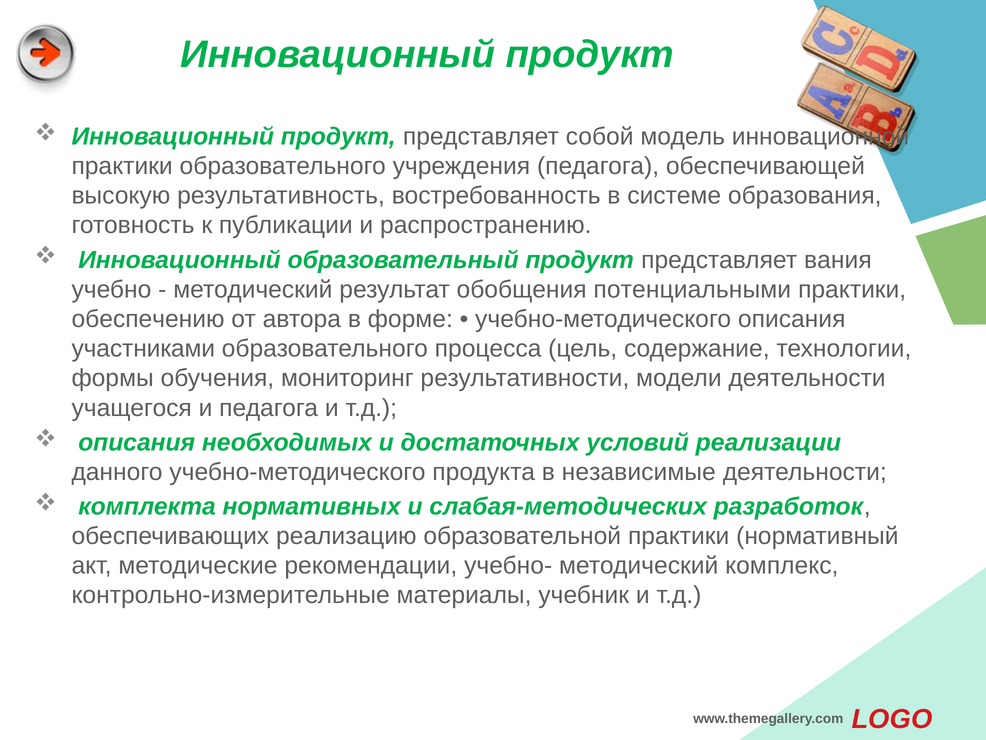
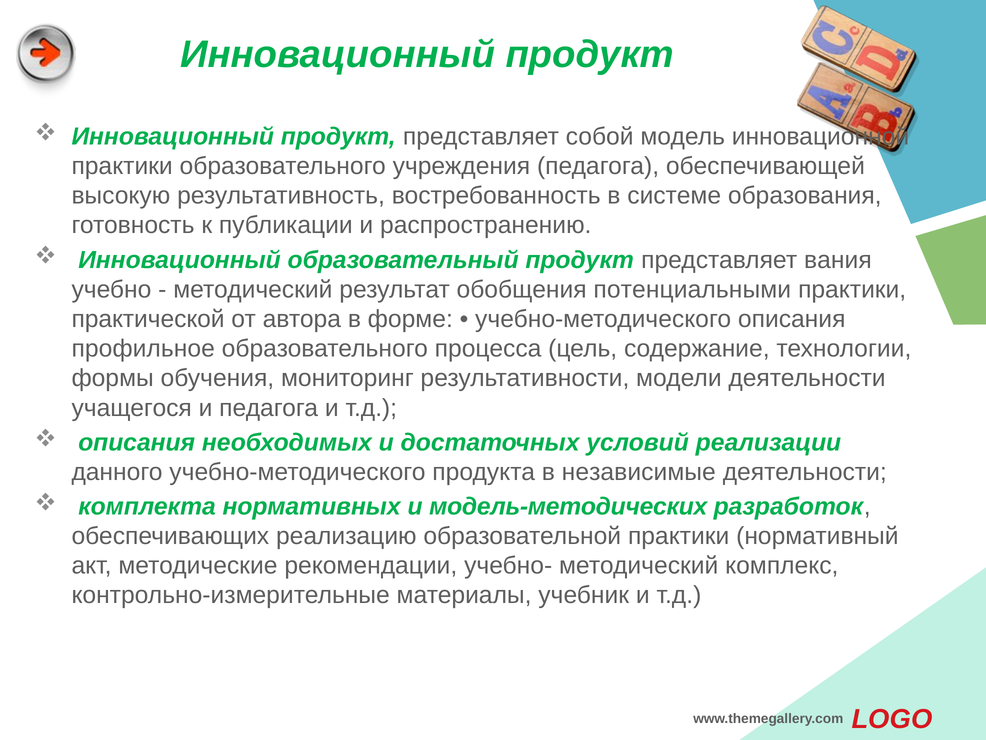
обеспечению: обеспечению -> практической
участниками: участниками -> профильное
слабая-методических: слабая-методических -> модель-методических
